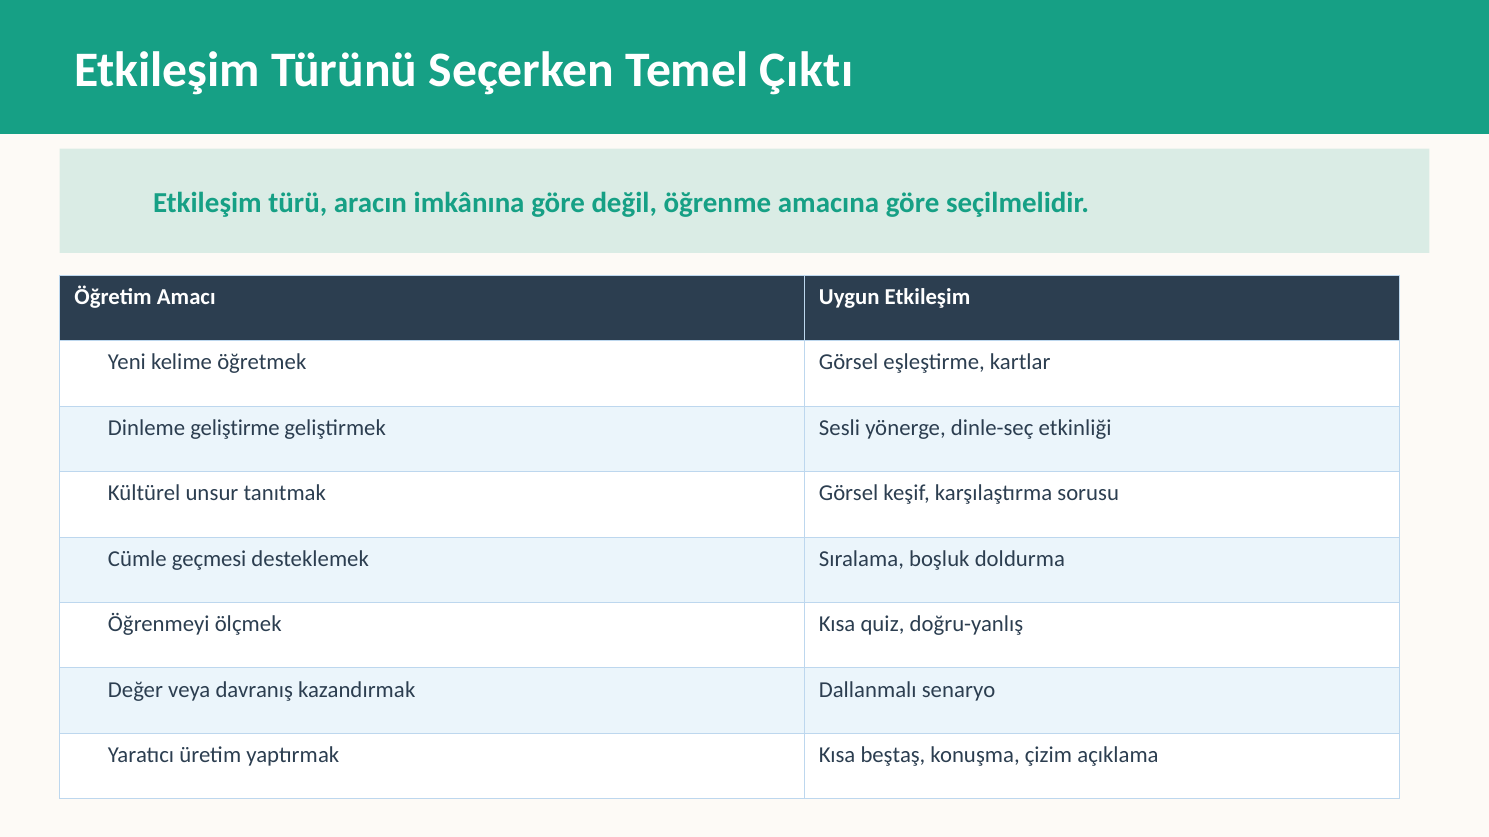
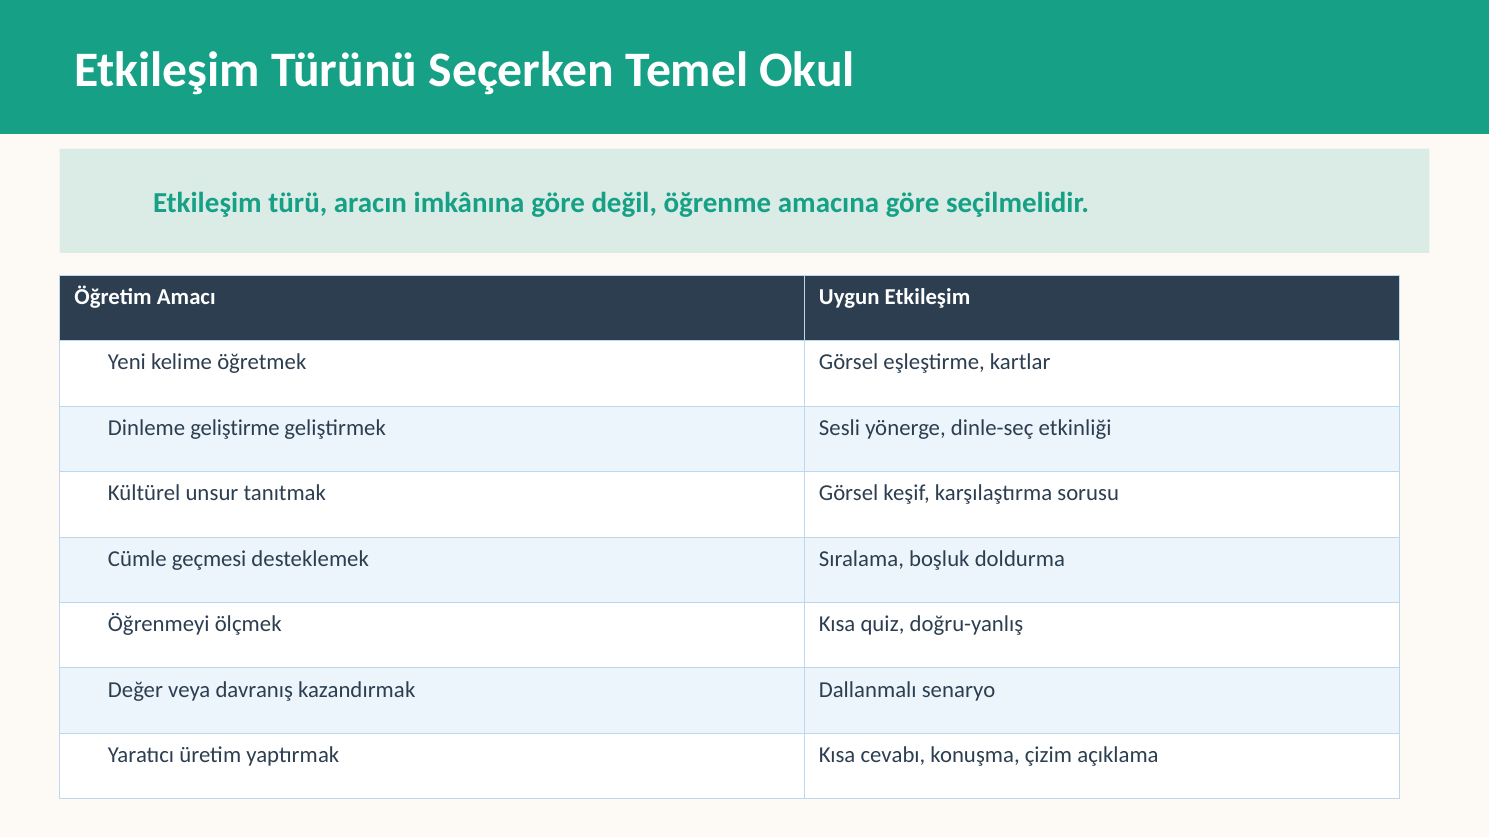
Çıktı: Çıktı -> Okul
beştaş: beştaş -> cevabı
